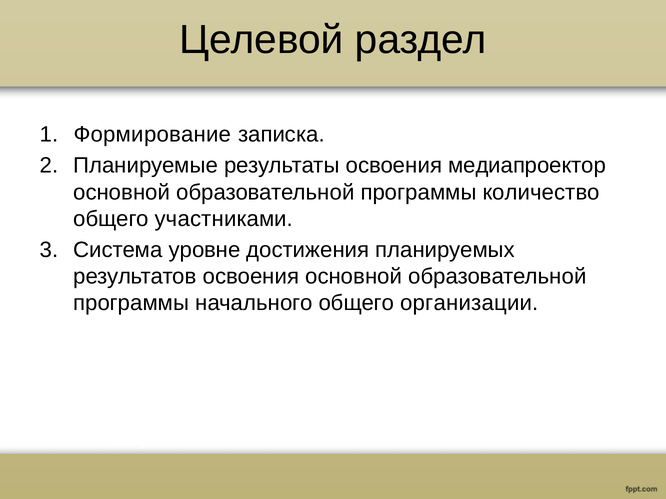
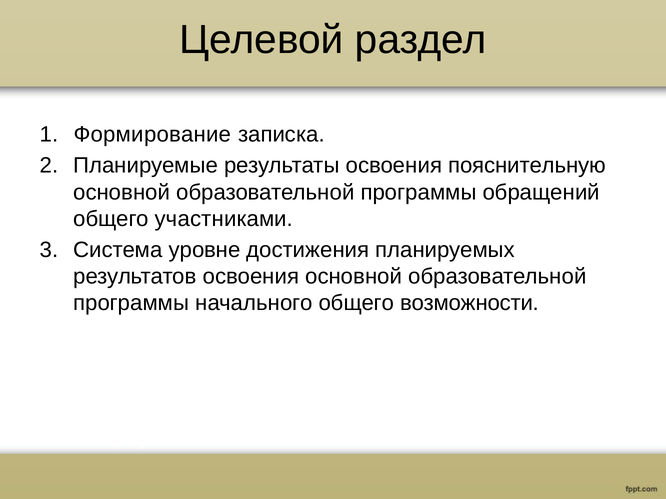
медиапроектор: медиапроектор -> пояснительную
количество: количество -> обращений
организации: организации -> возможности
